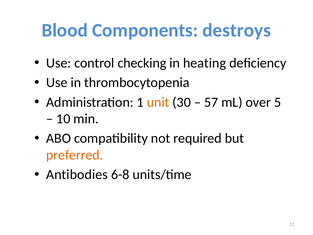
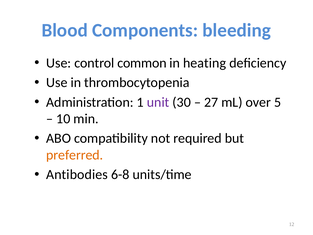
destroys: destroys -> bleeding
checking: checking -> common
unit colour: orange -> purple
57: 57 -> 27
